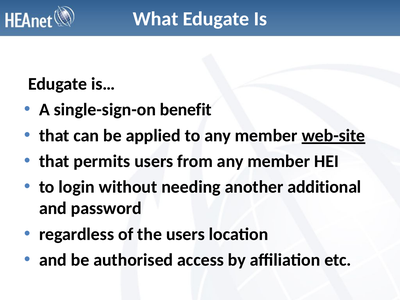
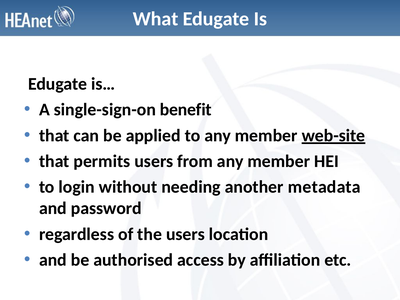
additional: additional -> metadata
